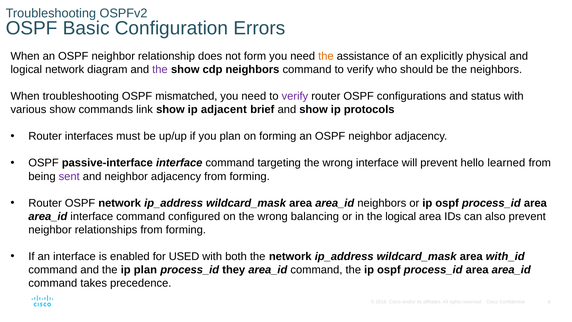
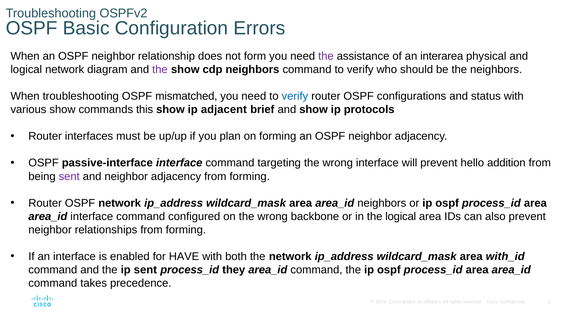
the at (326, 56) colour: orange -> purple
explicitly: explicitly -> interarea
verify at (295, 96) colour: purple -> blue
link: link -> this
learned: learned -> addition
balancing: balancing -> backbone
USED: USED -> HAVE
ip plan: plan -> sent
